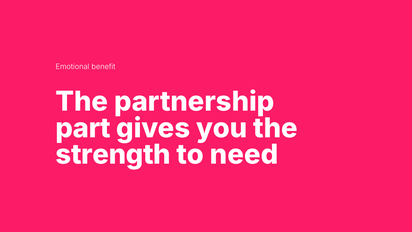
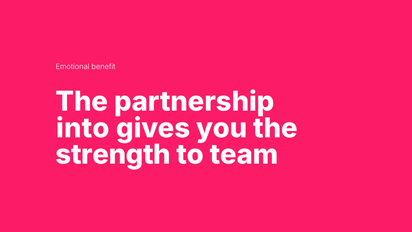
part: part -> into
need: need -> team
